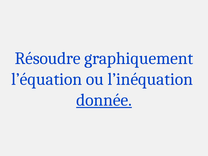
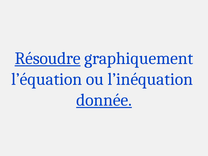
Résoudre underline: none -> present
